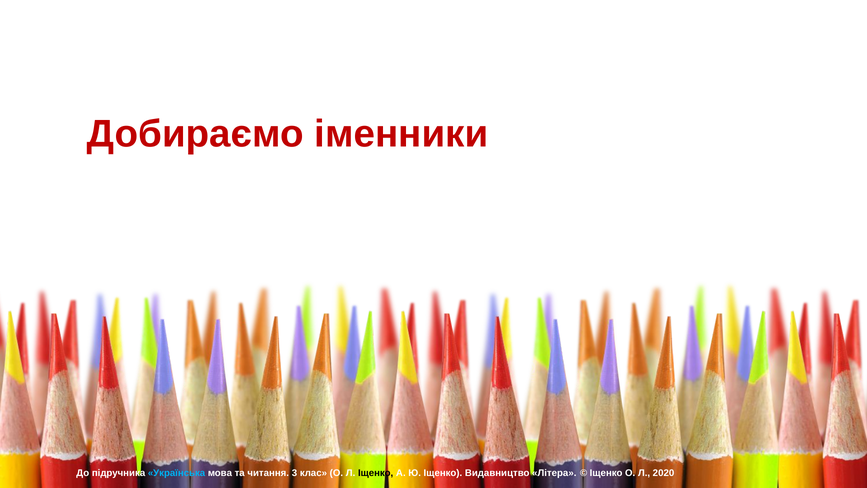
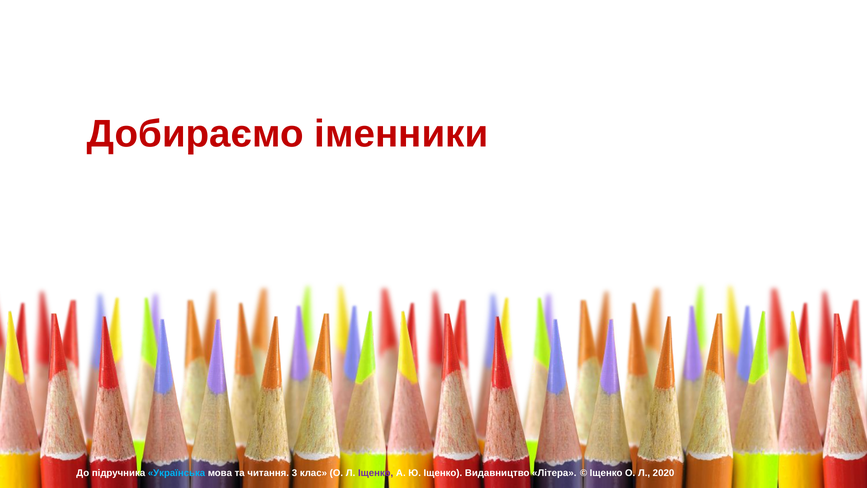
Іщенко at (376, 473) colour: black -> purple
